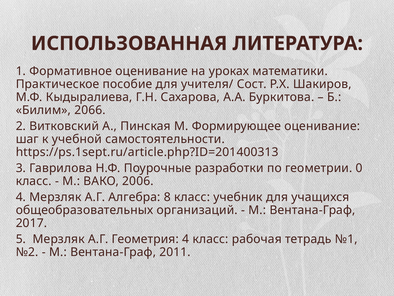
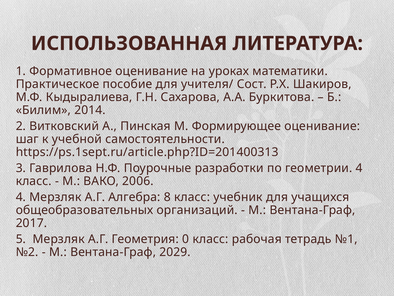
2066: 2066 -> 2014
геометрии 0: 0 -> 4
Геометрия 4: 4 -> 0
2011: 2011 -> 2029
